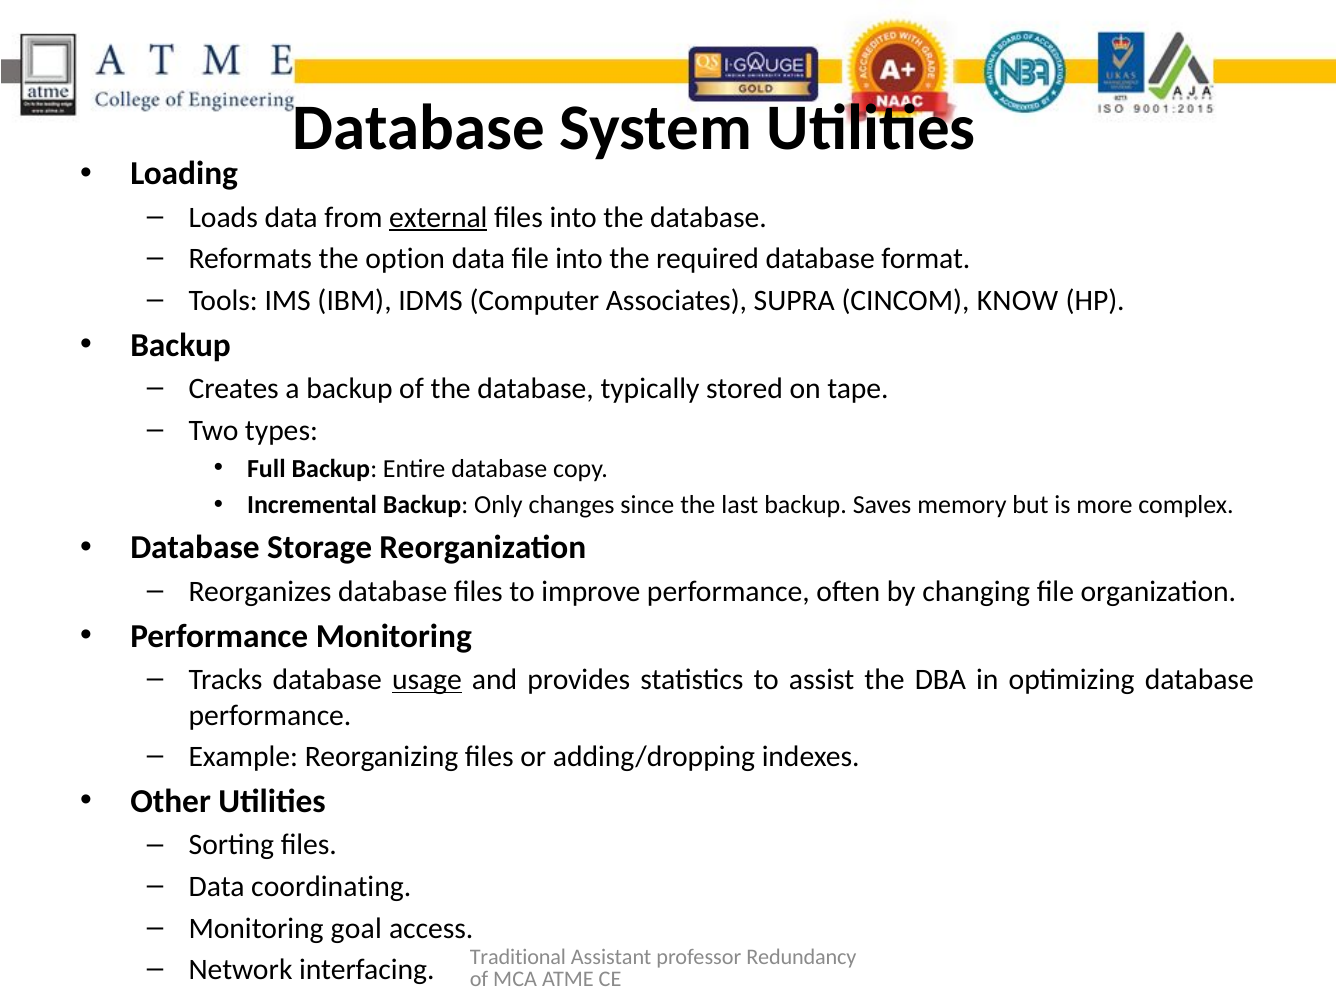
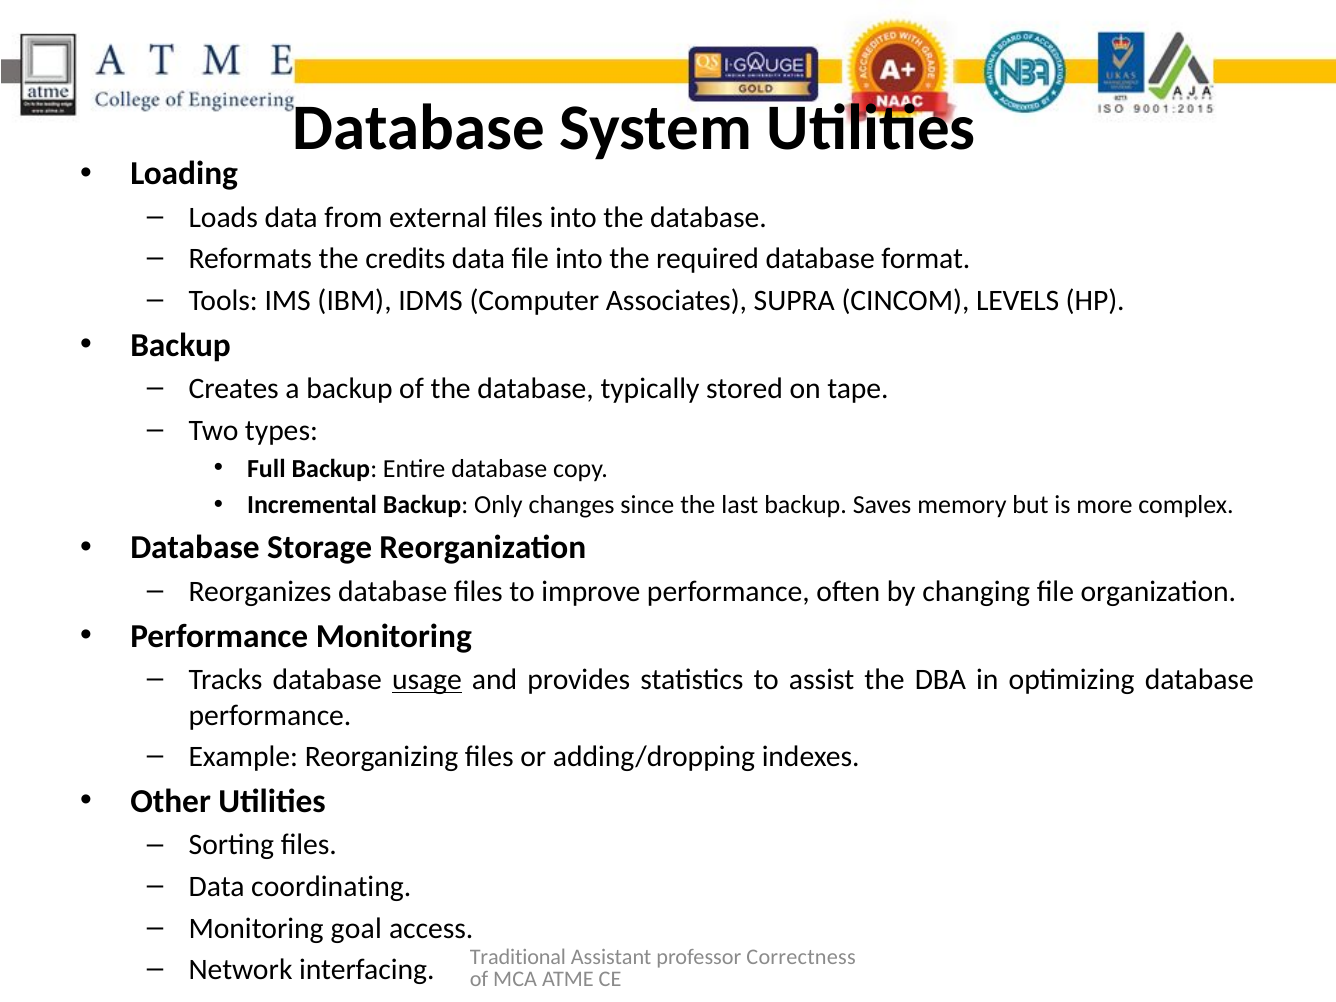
external underline: present -> none
option: option -> credits
KNOW: KNOW -> LEVELS
Redundancy: Redundancy -> Correctness
